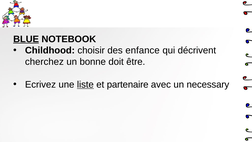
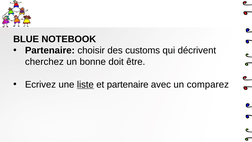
BLUE underline: present -> none
Childhood at (50, 50): Childhood -> Partenaire
enfance: enfance -> customs
necessary: necessary -> comparez
